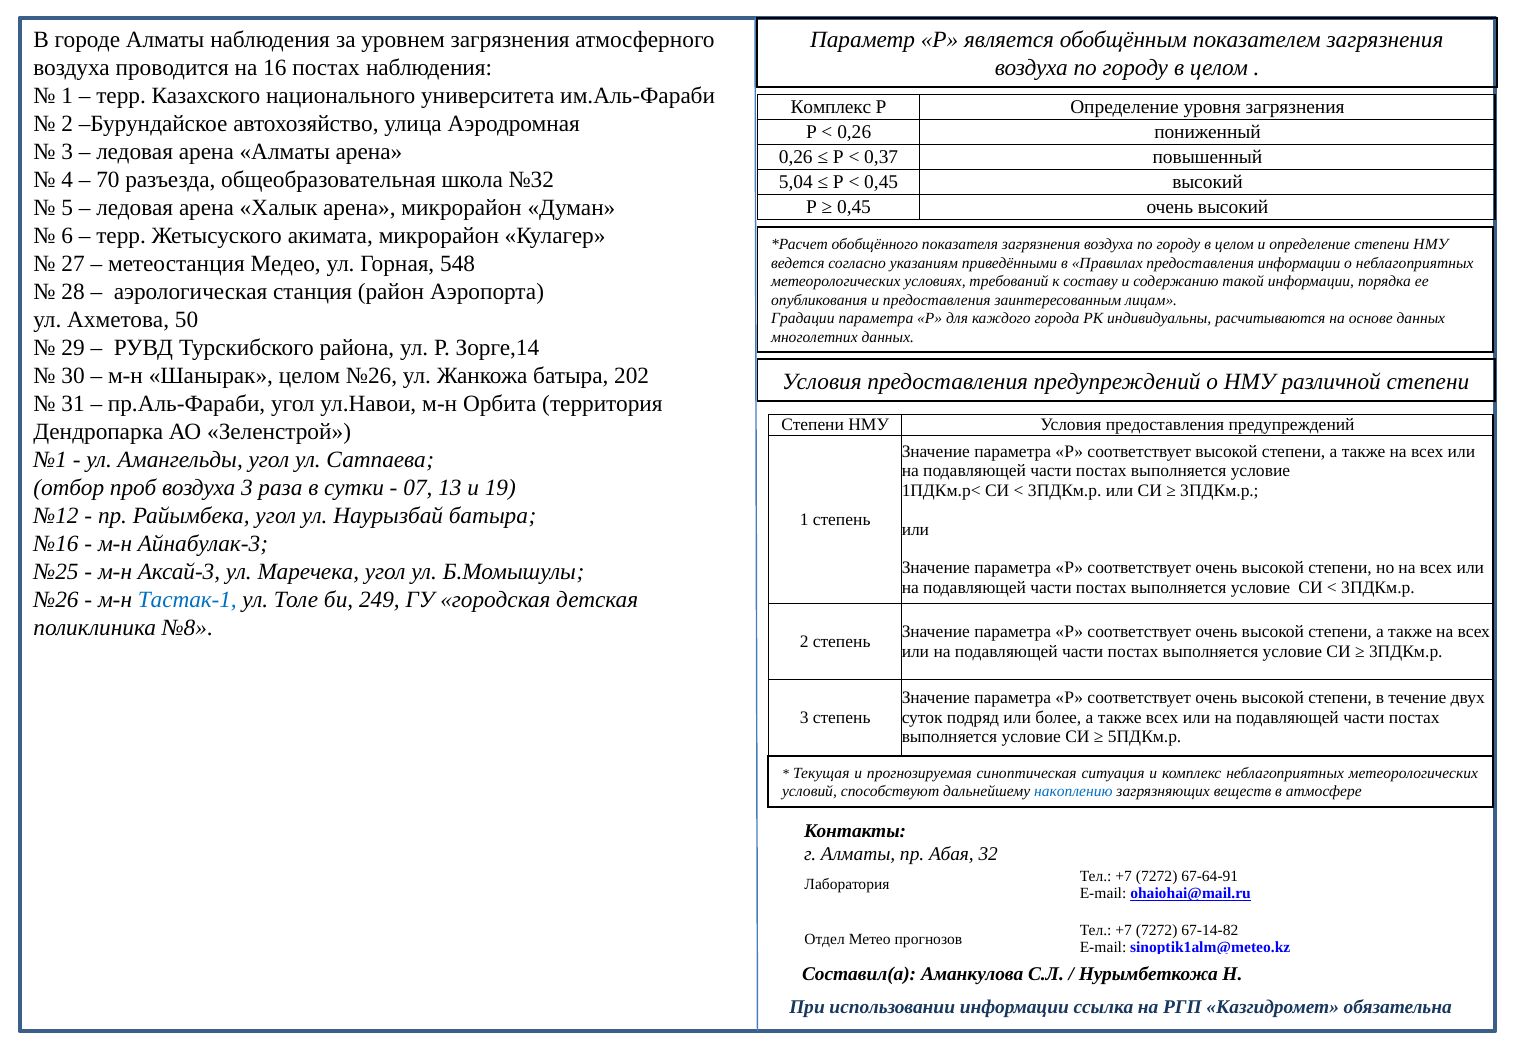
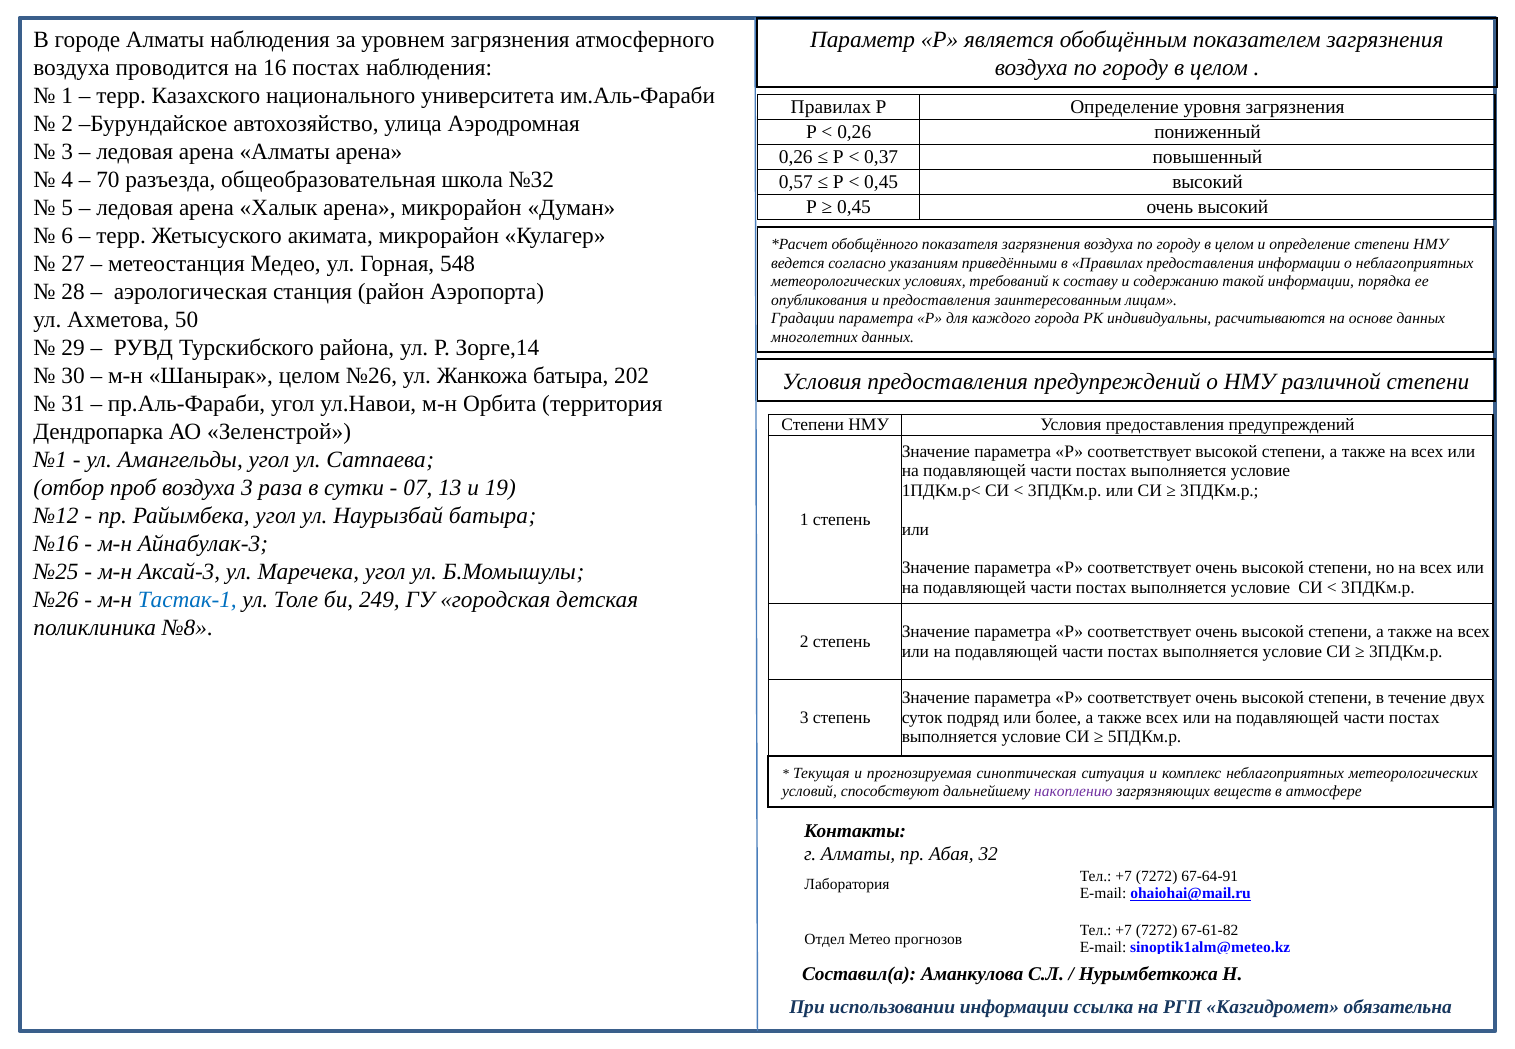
Комплекс at (831, 107): Комплекс -> Правилах
5,04: 5,04 -> 0,57
накоплению colour: blue -> purple
67-14-82: 67-14-82 -> 67-61-82
